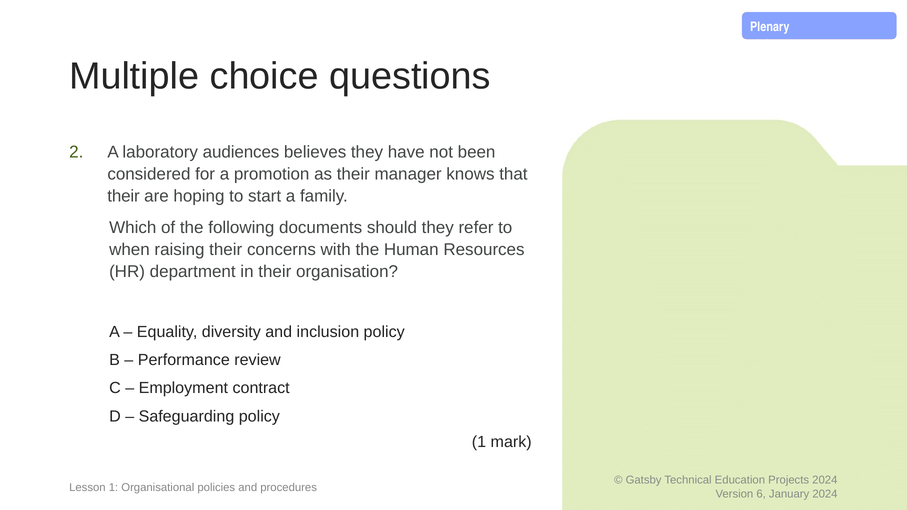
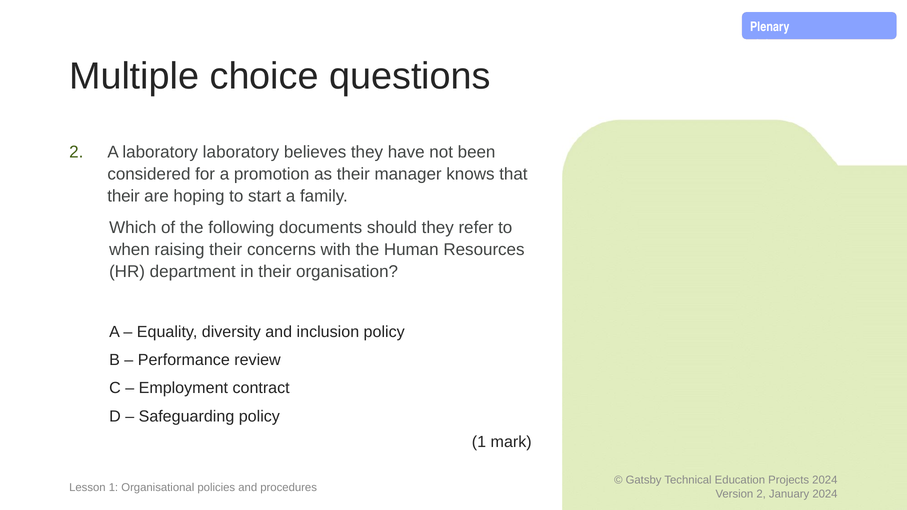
laboratory audiences: audiences -> laboratory
6 at (761, 494): 6 -> 2
